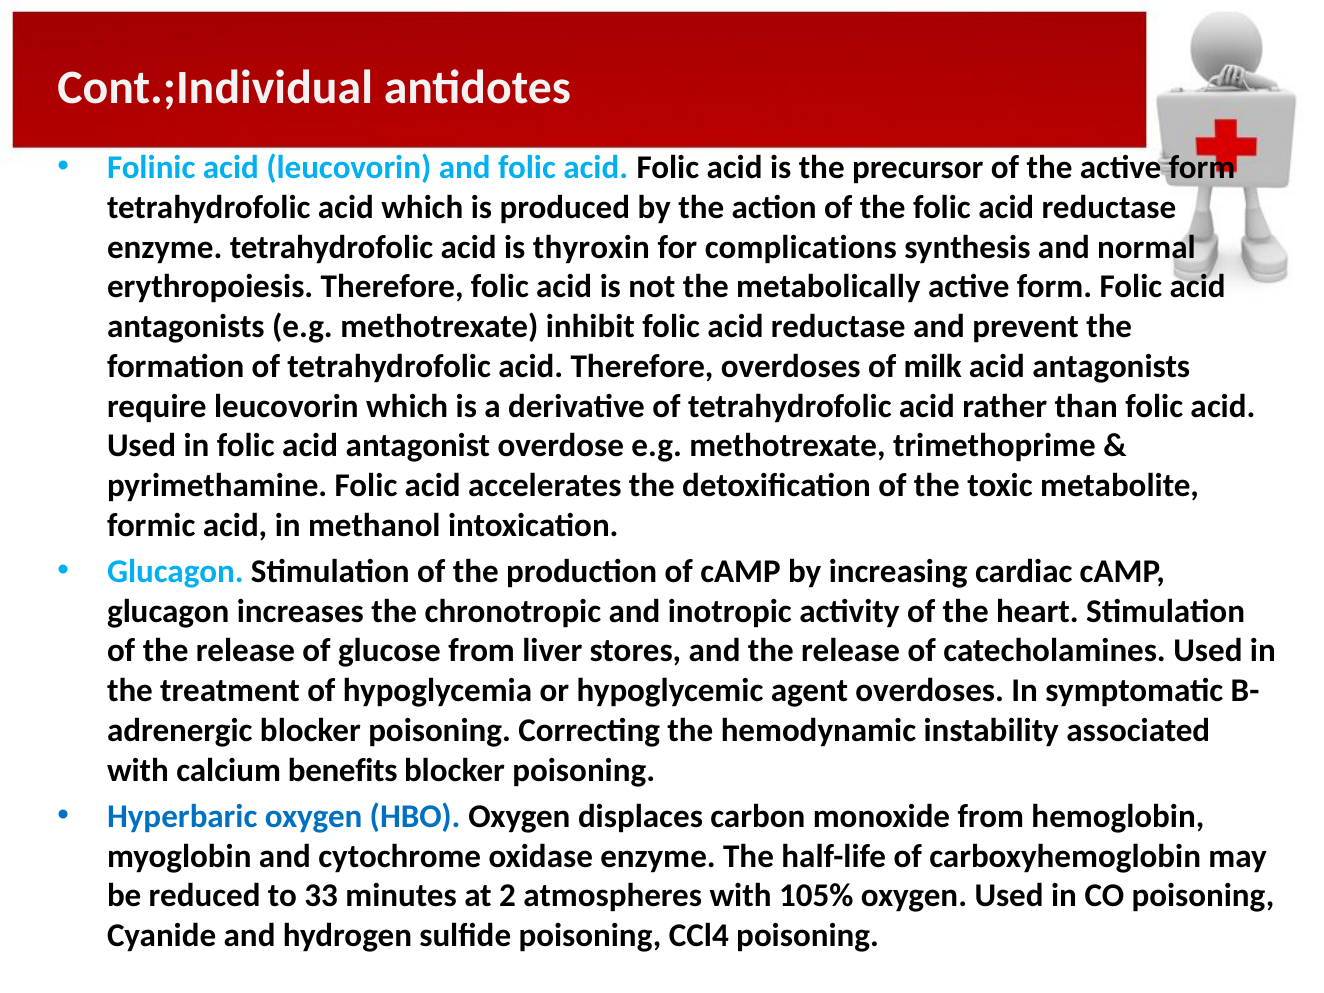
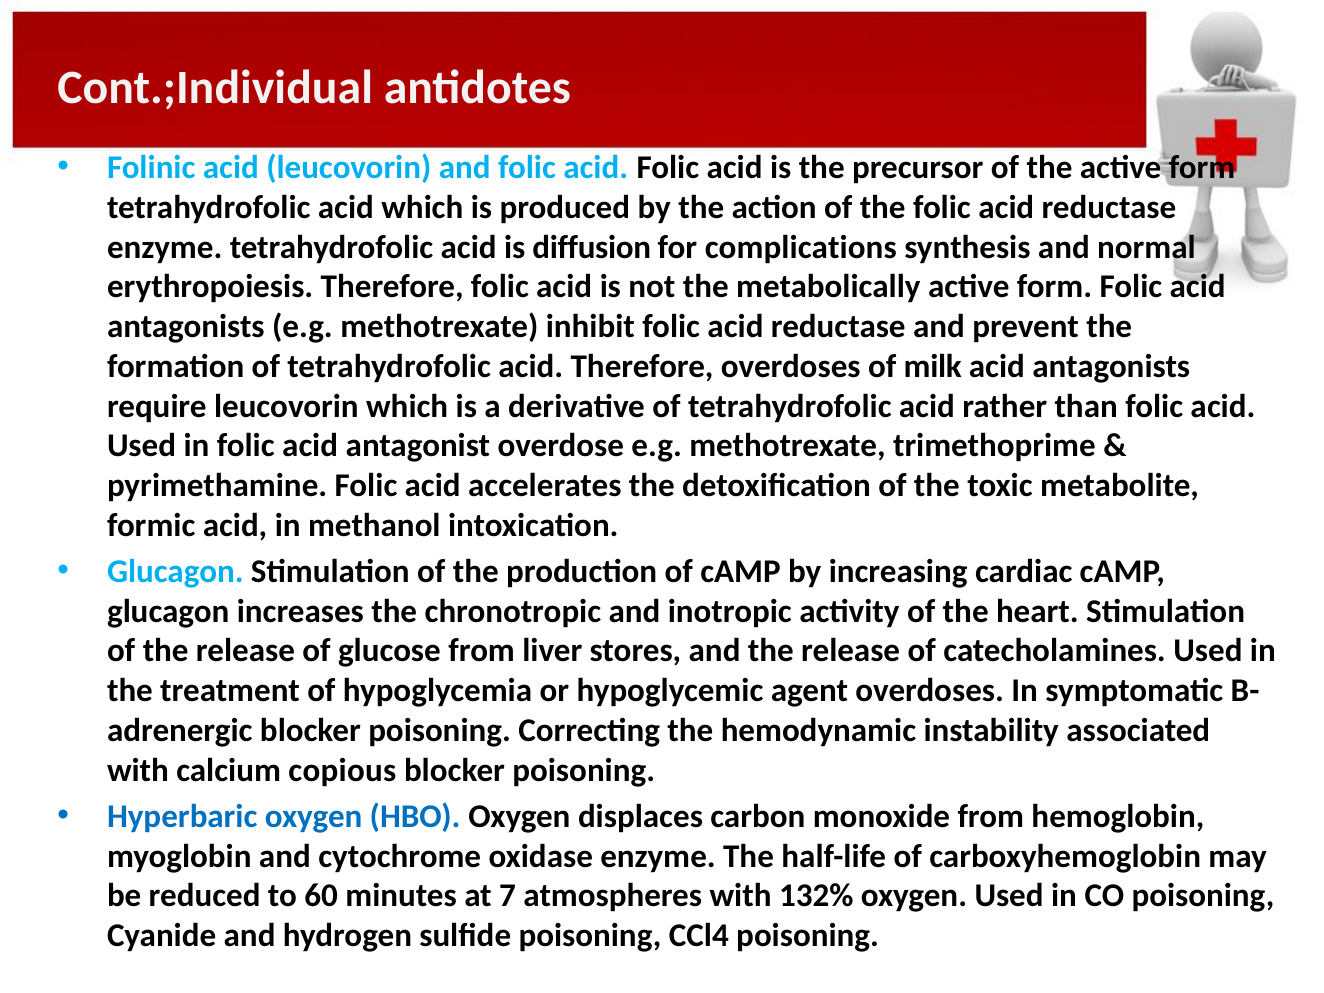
thyroxin: thyroxin -> diffusion
benefits: benefits -> copious
33: 33 -> 60
2: 2 -> 7
105%: 105% -> 132%
